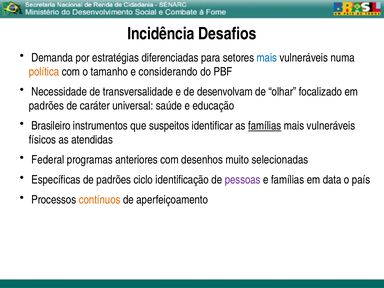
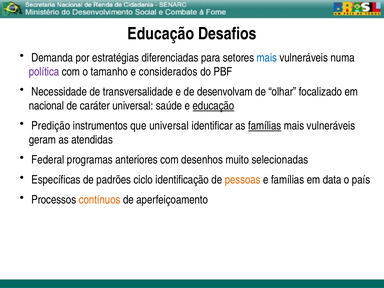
Incidência at (161, 34): Incidência -> Educação
política colour: orange -> purple
considerando: considerando -> considerados
padrões at (46, 106): padrões -> nacional
educação at (213, 106) underline: none -> present
Brasileiro: Brasileiro -> Predição
que suspeitos: suspeitos -> universal
físicos: físicos -> geram
pessoas colour: purple -> orange
